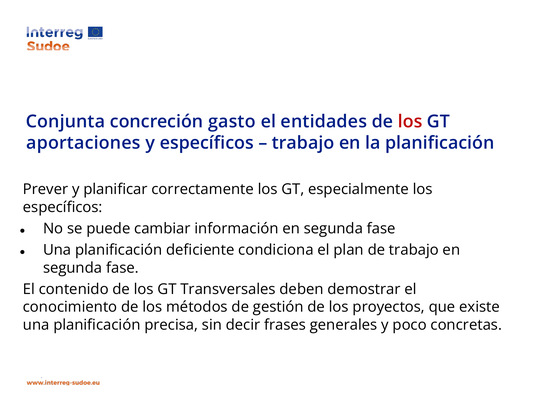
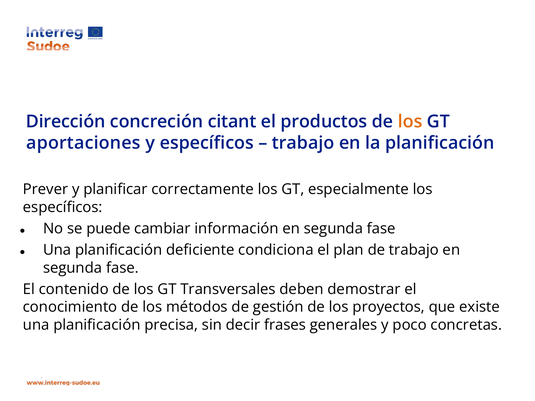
Conjunta: Conjunta -> Dirección
gasto: gasto -> citant
entidades: entidades -> productos
los at (410, 122) colour: red -> orange
